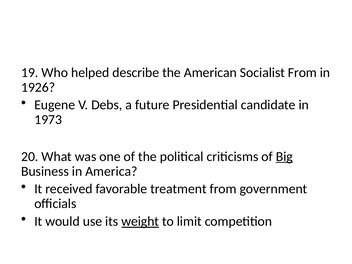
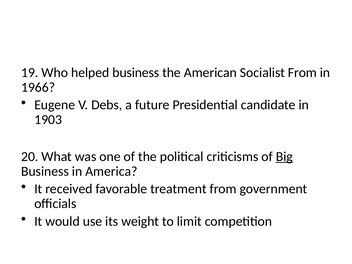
helped describe: describe -> business
1926: 1926 -> 1966
1973: 1973 -> 1903
weight underline: present -> none
